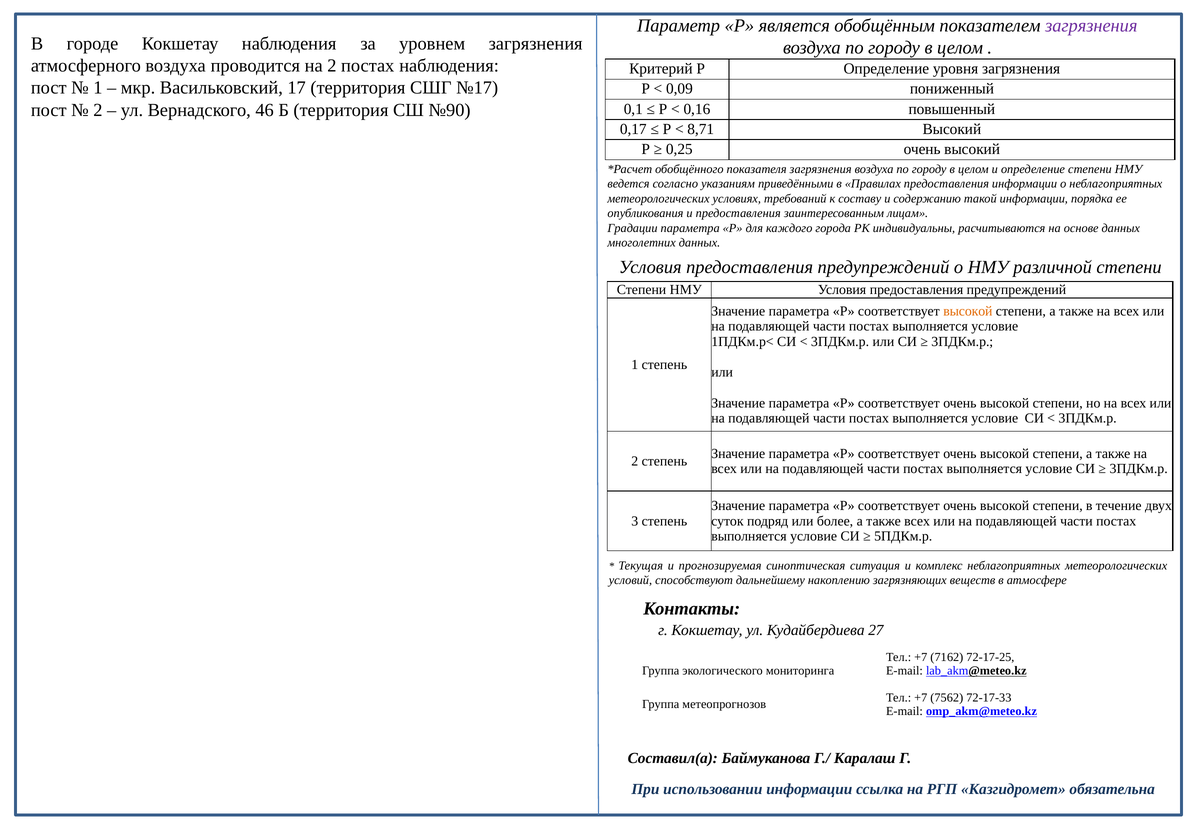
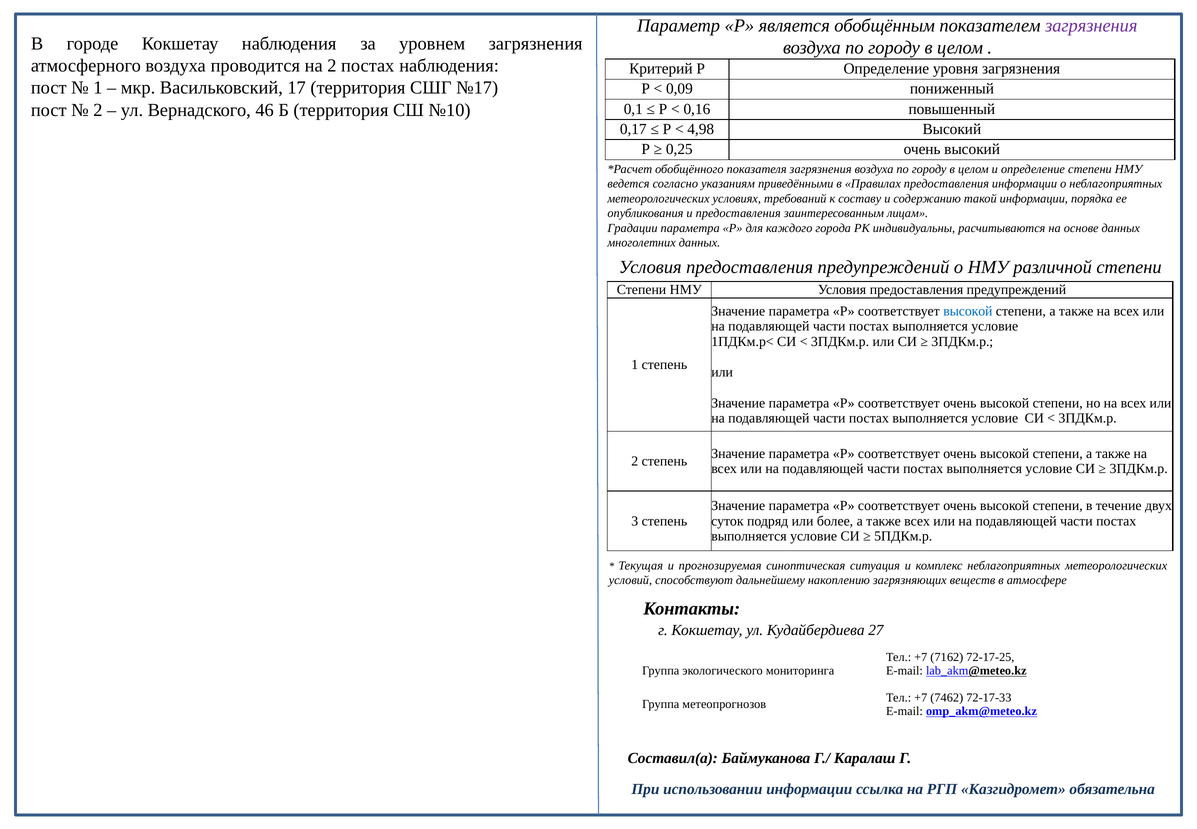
№90: №90 -> №10
8,71: 8,71 -> 4,98
высокой at (968, 311) colour: orange -> blue
7562: 7562 -> 7462
